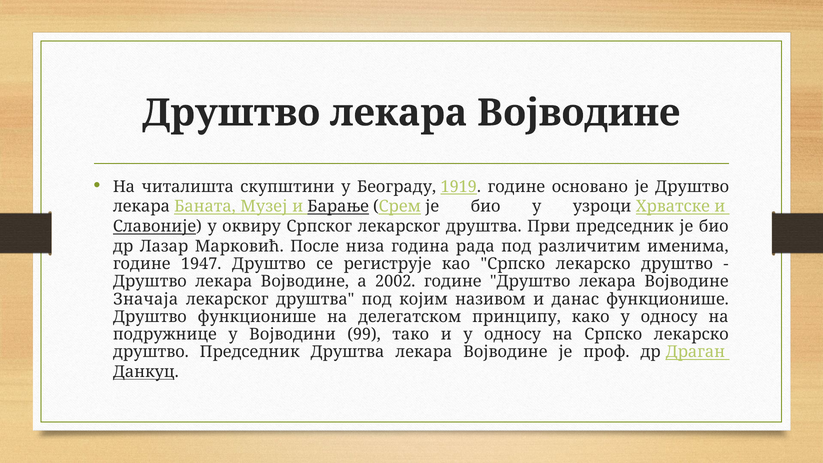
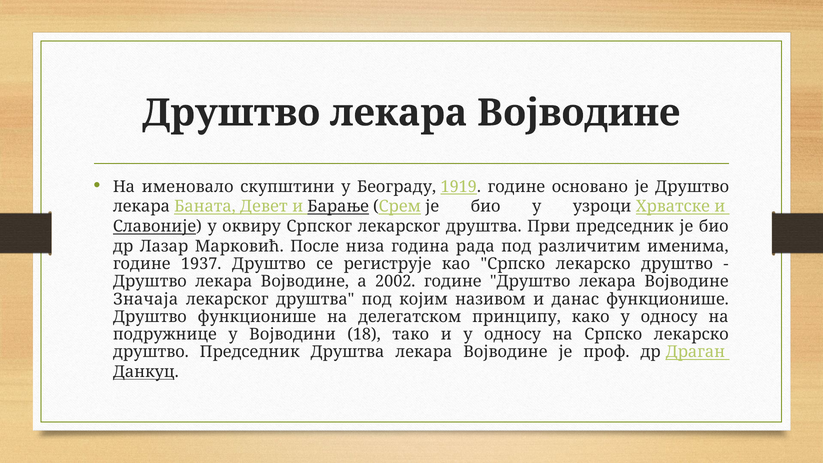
читалишта: читалишта -> именовало
Музеј: Музеј -> Девет
1947: 1947 -> 1937
99: 99 -> 18
